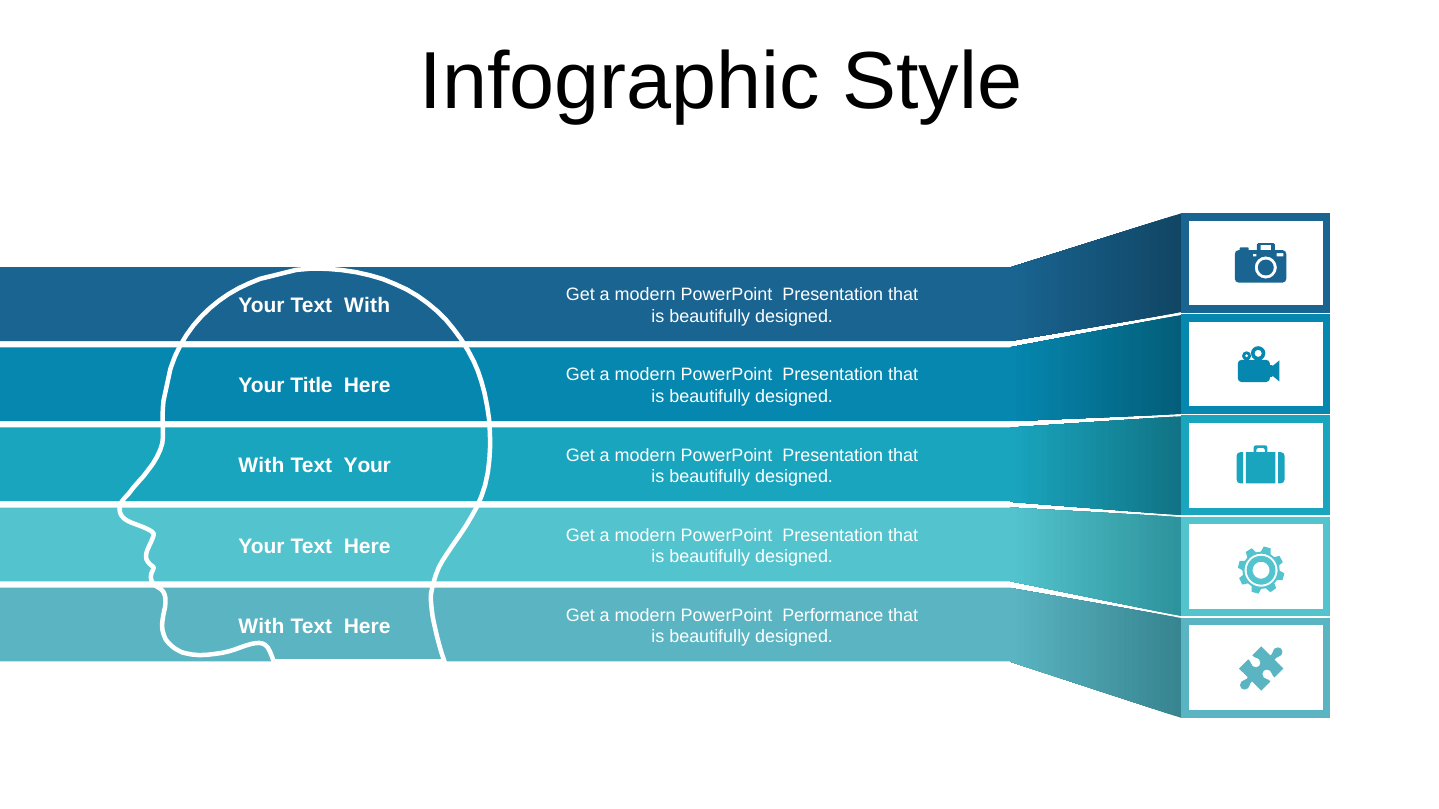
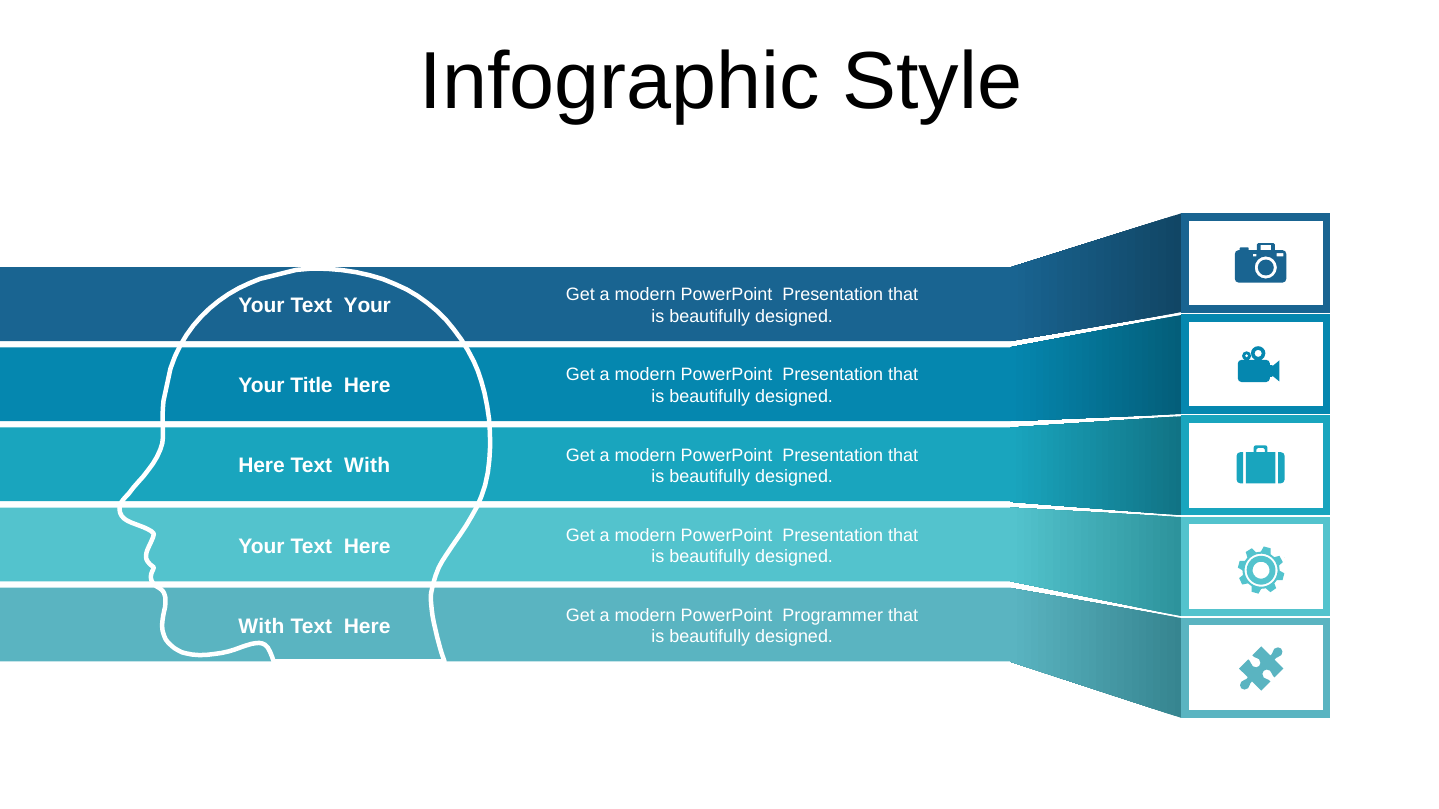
Text With: With -> Your
With at (261, 466): With -> Here
Text Your: Your -> With
Performance: Performance -> Programmer
